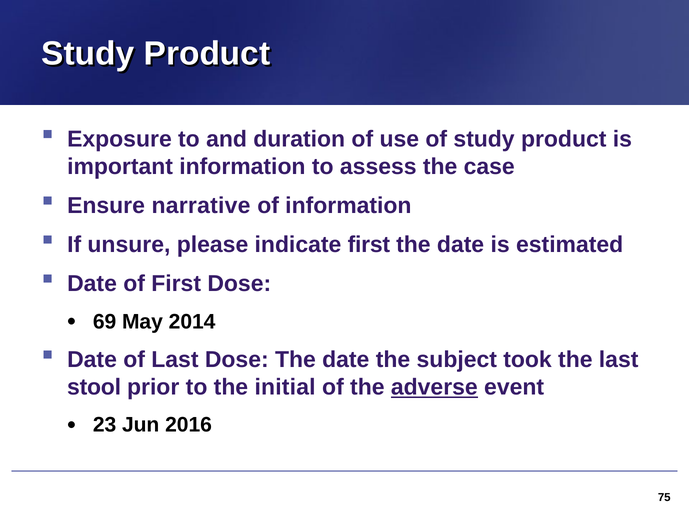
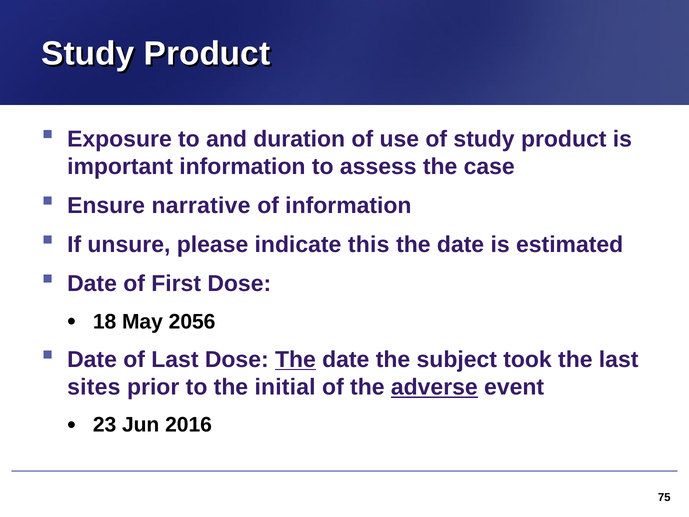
indicate first: first -> this
69: 69 -> 18
2014: 2014 -> 2056
The at (295, 359) underline: none -> present
stool: stool -> sites
